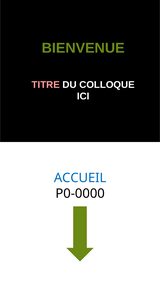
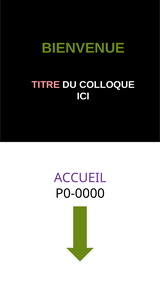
ACCUEIL colour: blue -> purple
